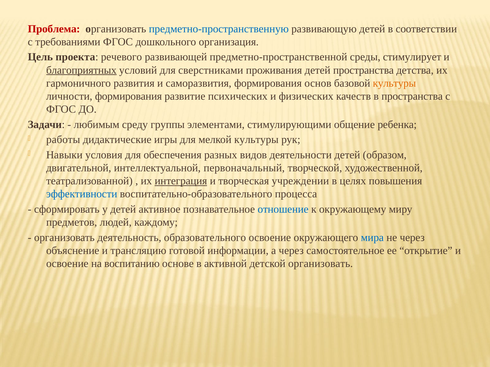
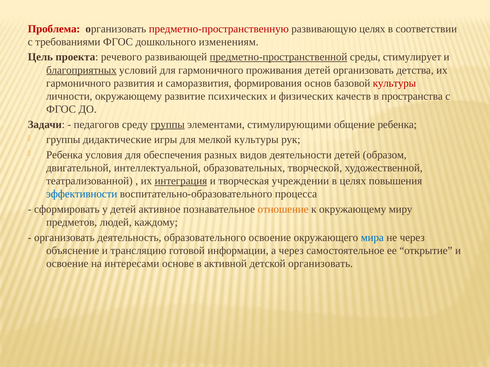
предметно-пространственную colour: blue -> red
развивающую детей: детей -> целях
организация: организация -> изменениям
предметно-пространственной underline: none -> present
для сверстниками: сверстниками -> гармоничного
детей пространства: пространства -> организовать
культуры at (394, 83) colour: orange -> red
личности формирования: формирования -> окружающему
любимым: любимым -> педагогов
группы at (168, 125) underline: none -> present
работы at (63, 140): работы -> группы
Навыки at (64, 155): Навыки -> Ребенка
первоначальный: первоначальный -> образовательных
отношение colour: blue -> orange
воспитанию: воспитанию -> интересами
